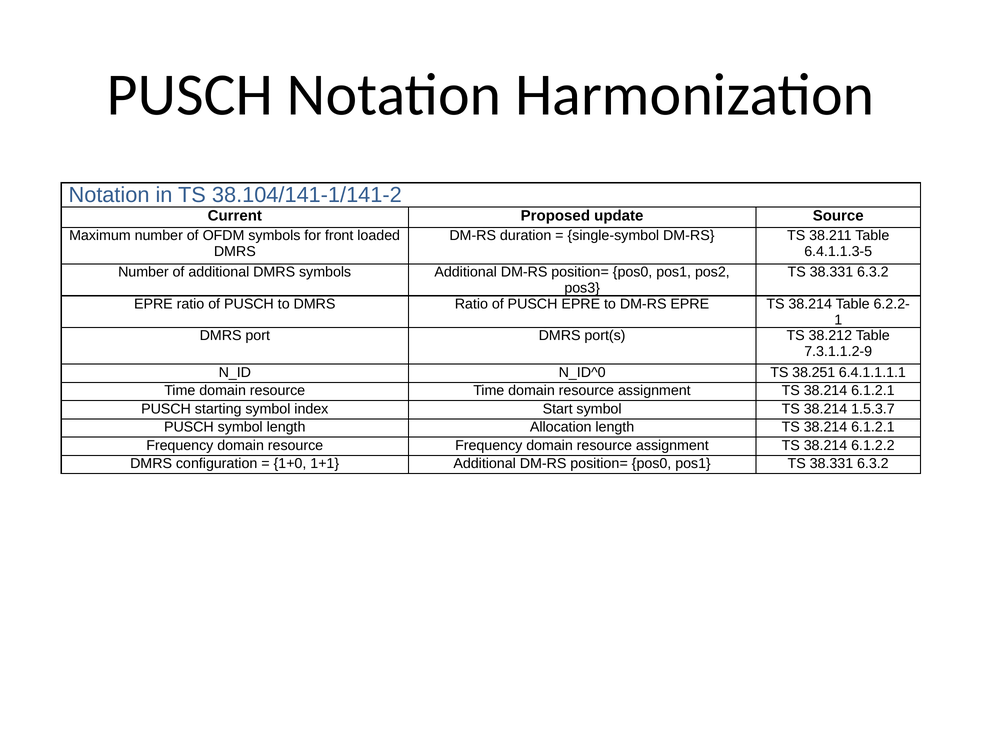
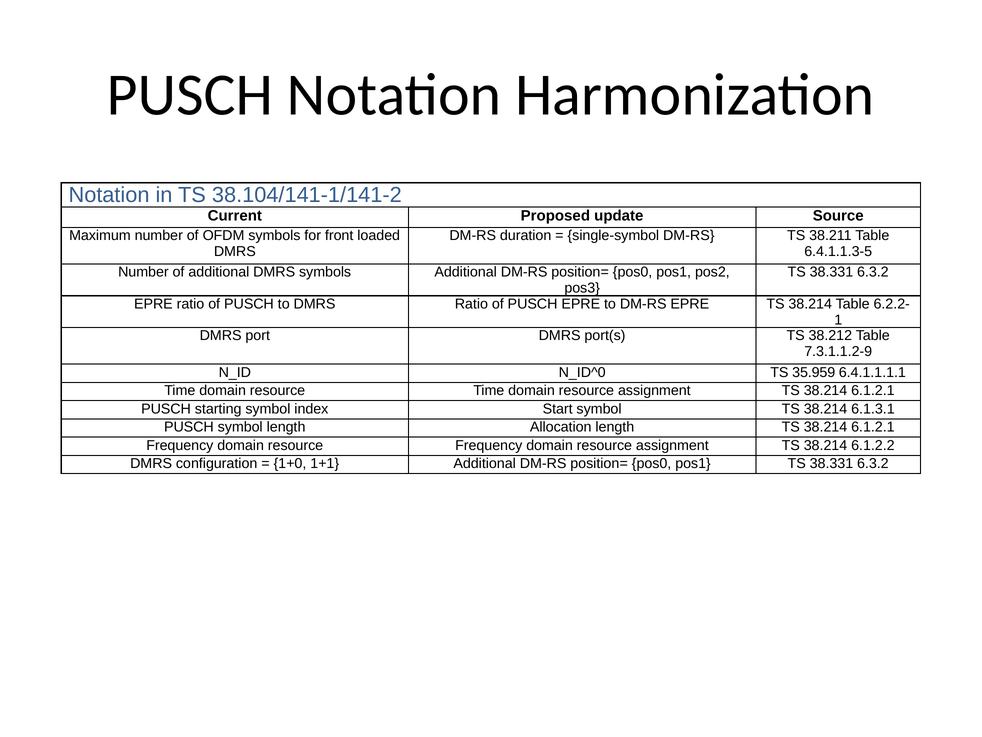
38.251: 38.251 -> 35.959
1.5.3.7: 1.5.3.7 -> 6.1.3.1
